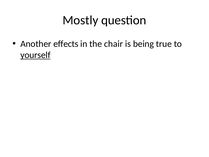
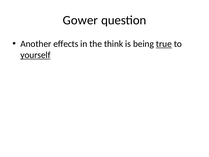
Mostly: Mostly -> Gower
chair: chair -> think
true underline: none -> present
